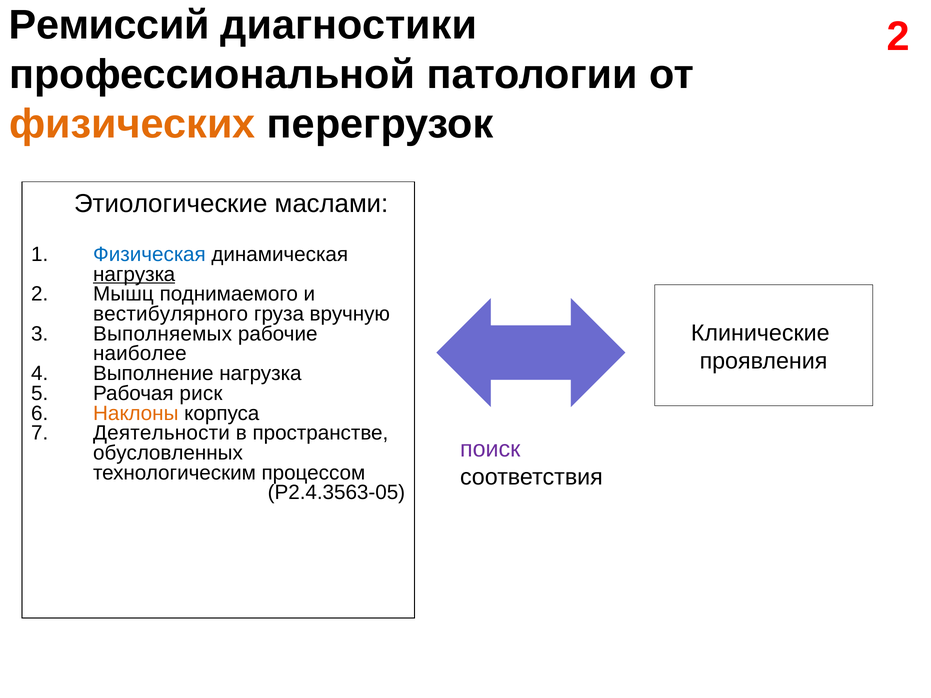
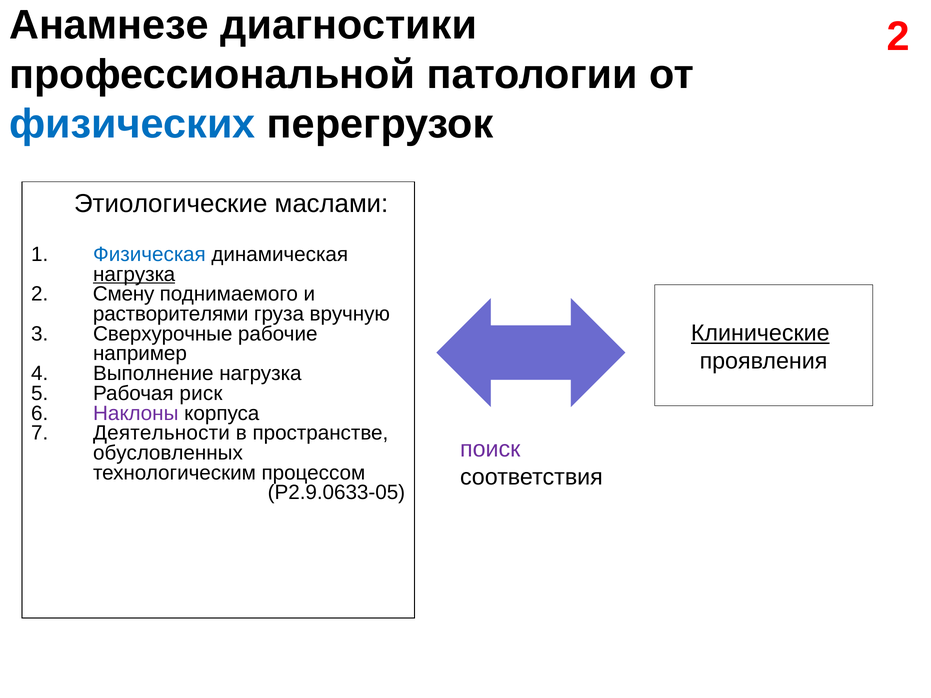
Ремиссий: Ремиссий -> Анамнезе
физических colour: orange -> blue
Мышц: Мышц -> Смену
вестибулярного: вестибулярного -> растворителями
Клинические underline: none -> present
Выполняемых: Выполняемых -> Сверхурочные
наиболее: наиболее -> например
Наклоны colour: orange -> purple
Р2.4.3563-05: Р2.4.3563-05 -> Р2.9.0633-05
